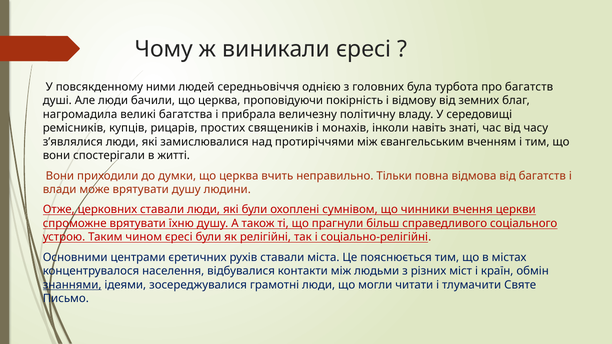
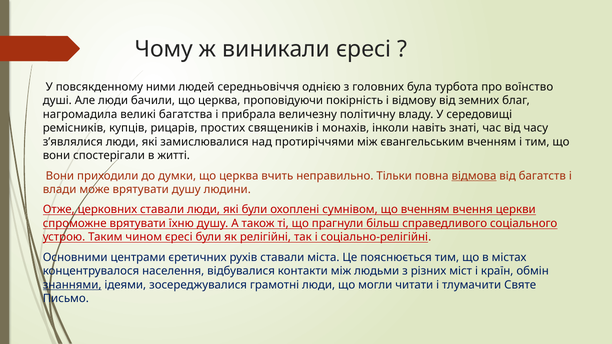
про багатств: багатств -> воїнство
відмова underline: none -> present
що чинники: чинники -> вченням
